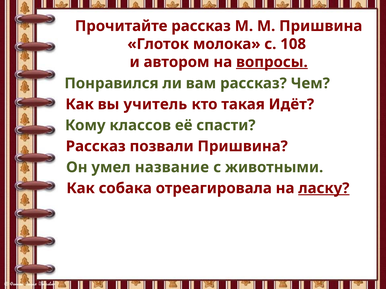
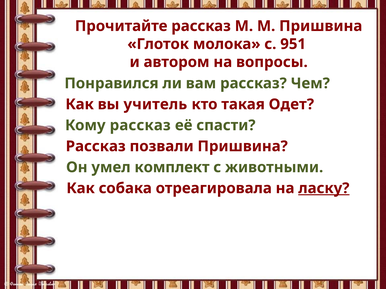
108: 108 -> 951
вопросы underline: present -> none
Идёт: Идёт -> Одет
Кому классов: классов -> рассказ
название: название -> комплект
